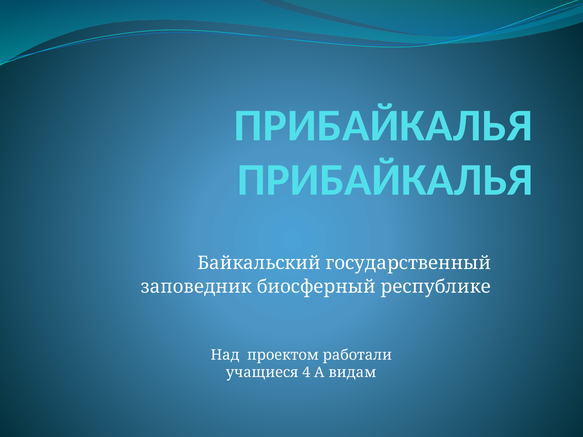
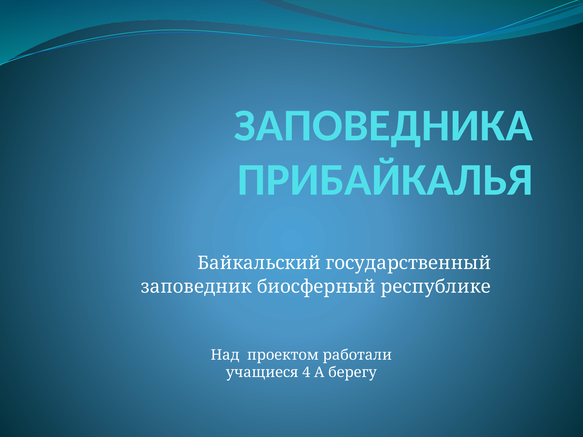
ПРИБАЙКАЛЬЯ at (383, 126): ПРИБАЙКАЛЬЯ -> ЗАПОВЕДНИКА
видам: видам -> берегу
